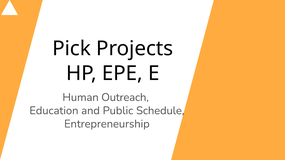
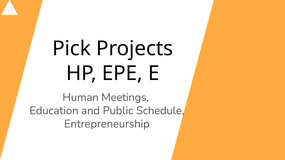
Outreach: Outreach -> Meetings
